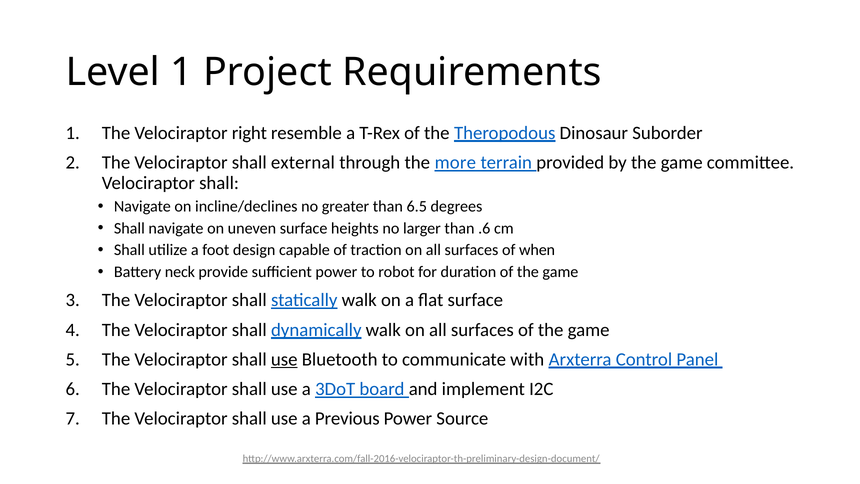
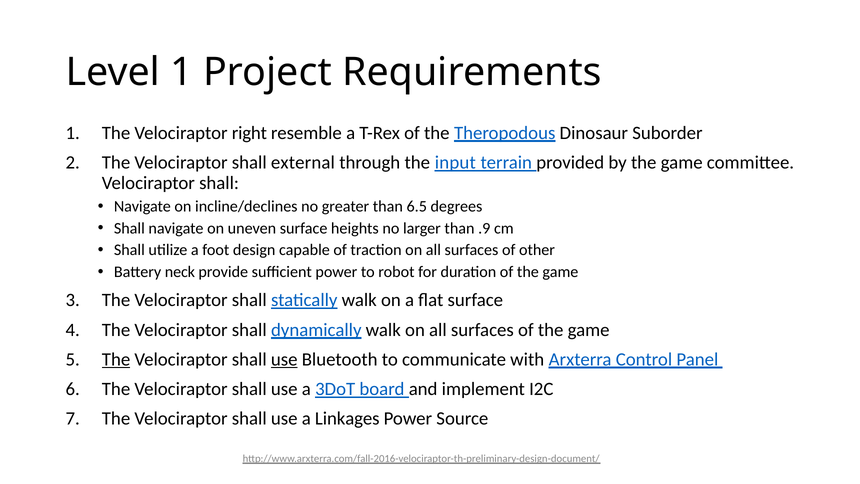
more: more -> input
.6: .6 -> .9
when: when -> other
The at (116, 359) underline: none -> present
Previous: Previous -> Linkages
